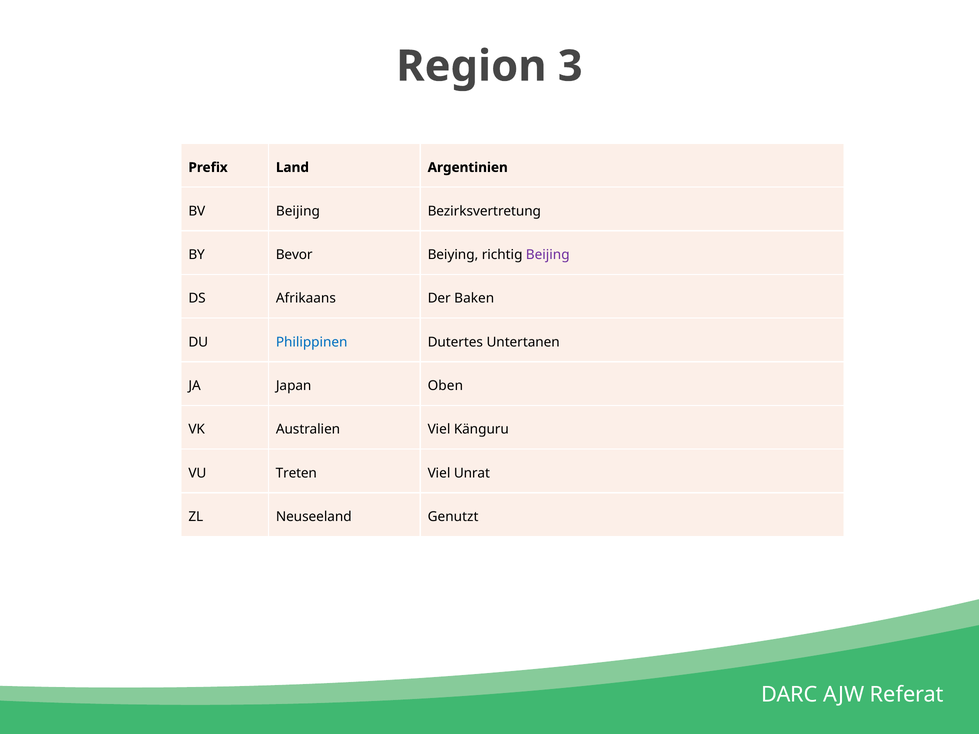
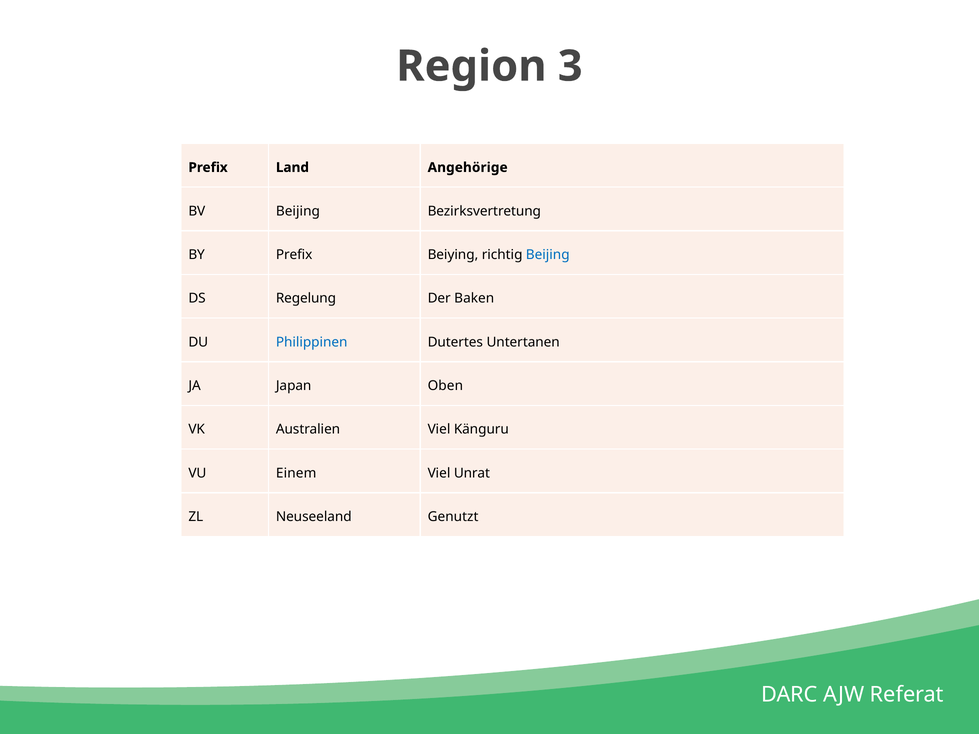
Argentinien: Argentinien -> Angehörige
BY Bevor: Bevor -> Prefix
Beijing at (548, 255) colour: purple -> blue
Afrikaans: Afrikaans -> Regelung
Treten: Treten -> Einem
